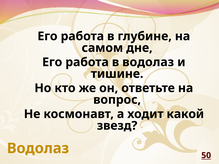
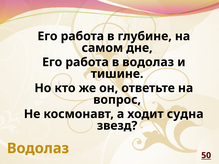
какой: какой -> судна
